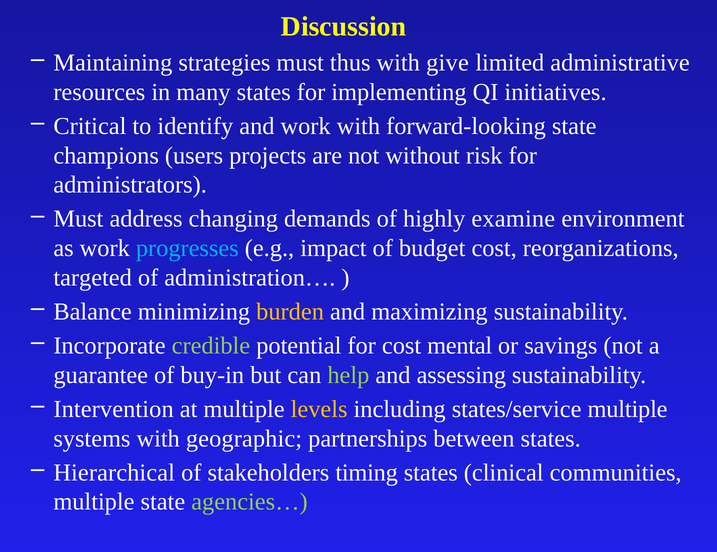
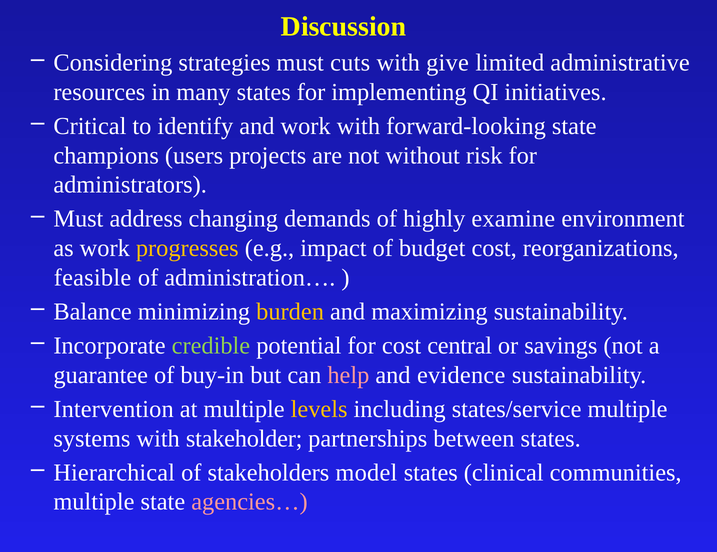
Maintaining: Maintaining -> Considering
thus: thus -> cuts
progresses colour: light blue -> yellow
targeted: targeted -> feasible
mental: mental -> central
help colour: light green -> pink
assessing: assessing -> evidence
geographic: geographic -> stakeholder
timing: timing -> model
agencies… colour: light green -> pink
